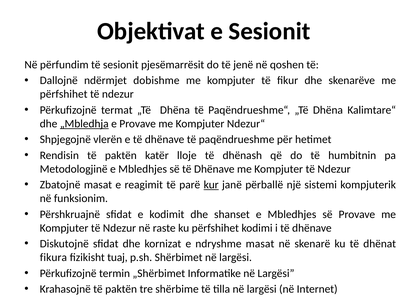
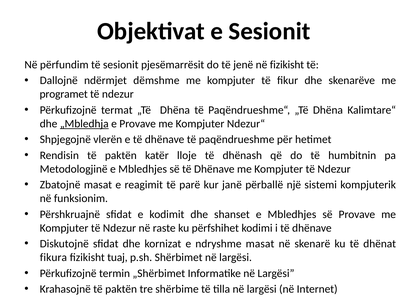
në qoshen: qoshen -> fizikisht
dobishme: dobishme -> dëmshme
përfshihet at (64, 94): përfshihet -> programet
kur underline: present -> none
